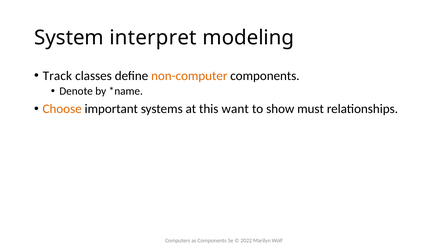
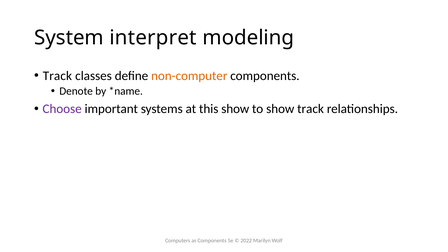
Choose colour: orange -> purple
this want: want -> show
show must: must -> track
